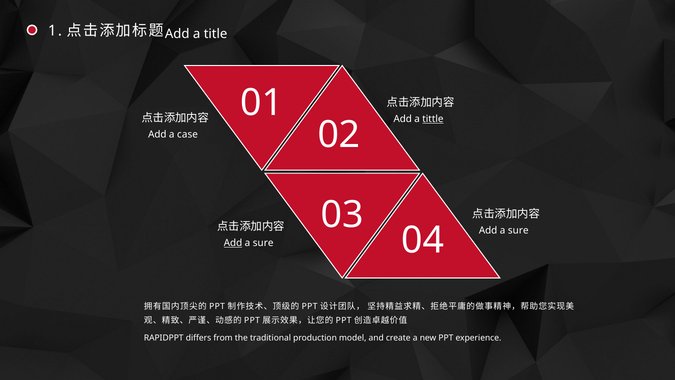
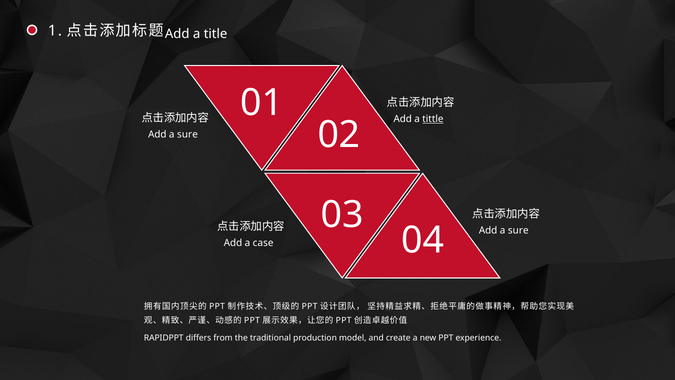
case at (187, 135): case -> sure
Add at (233, 243) underline: present -> none
sure at (263, 243): sure -> case
